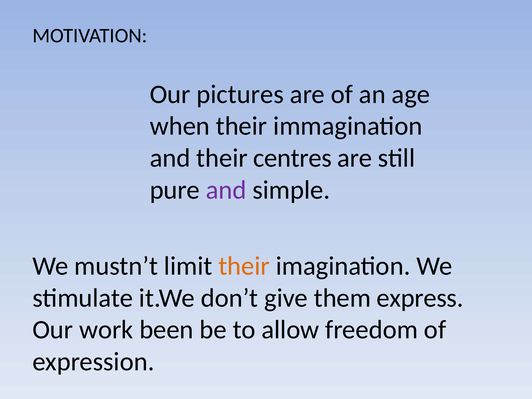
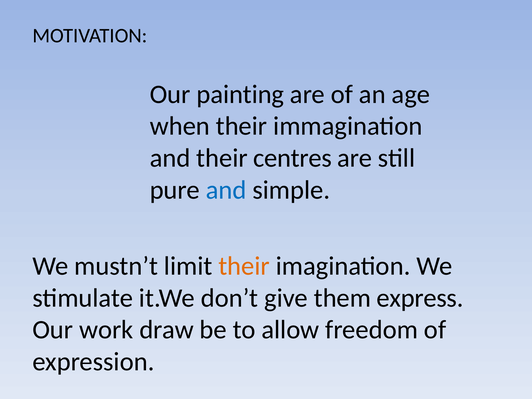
pictures: pictures -> painting
and at (226, 190) colour: purple -> blue
been: been -> draw
